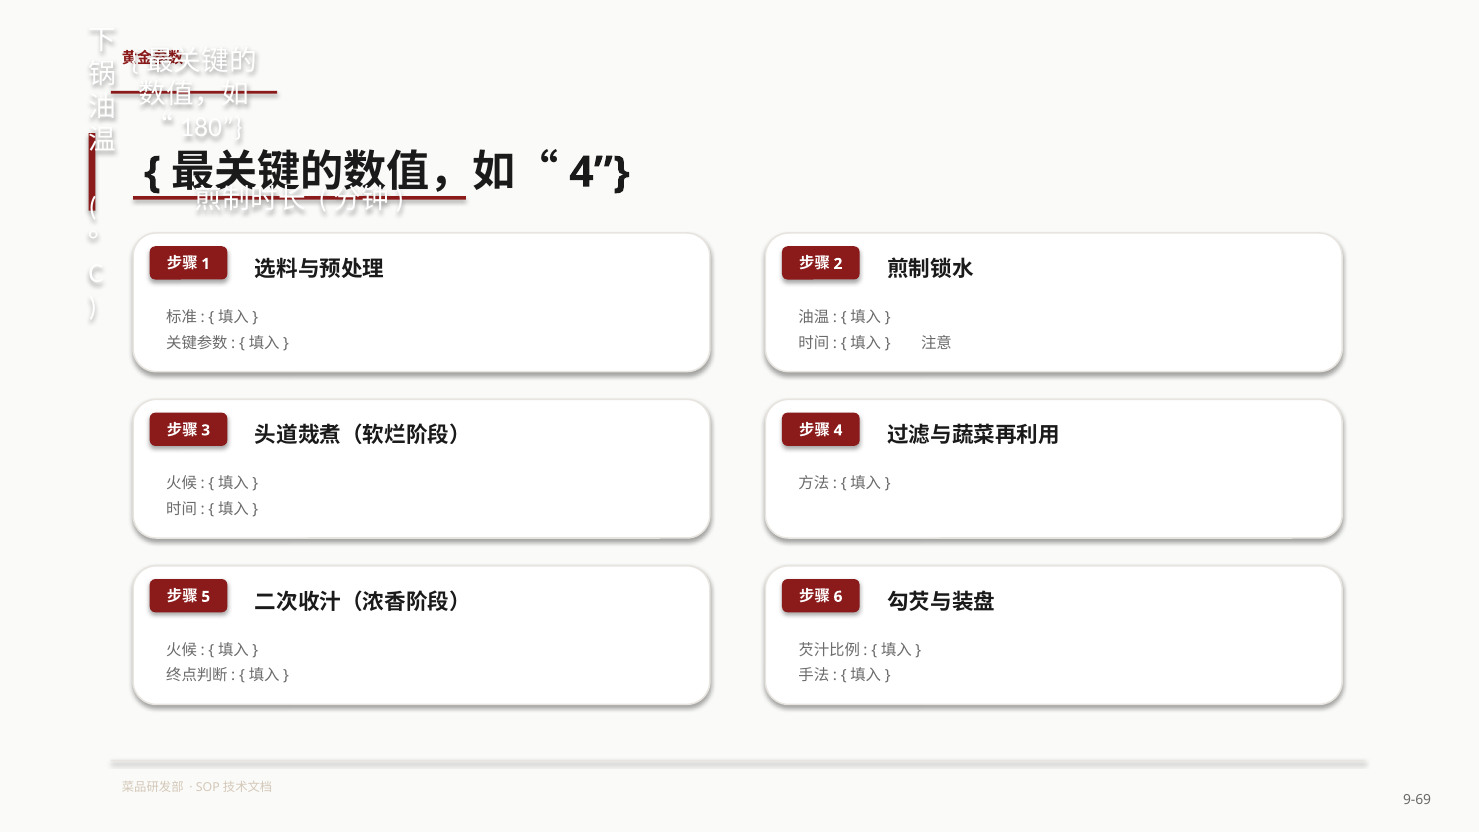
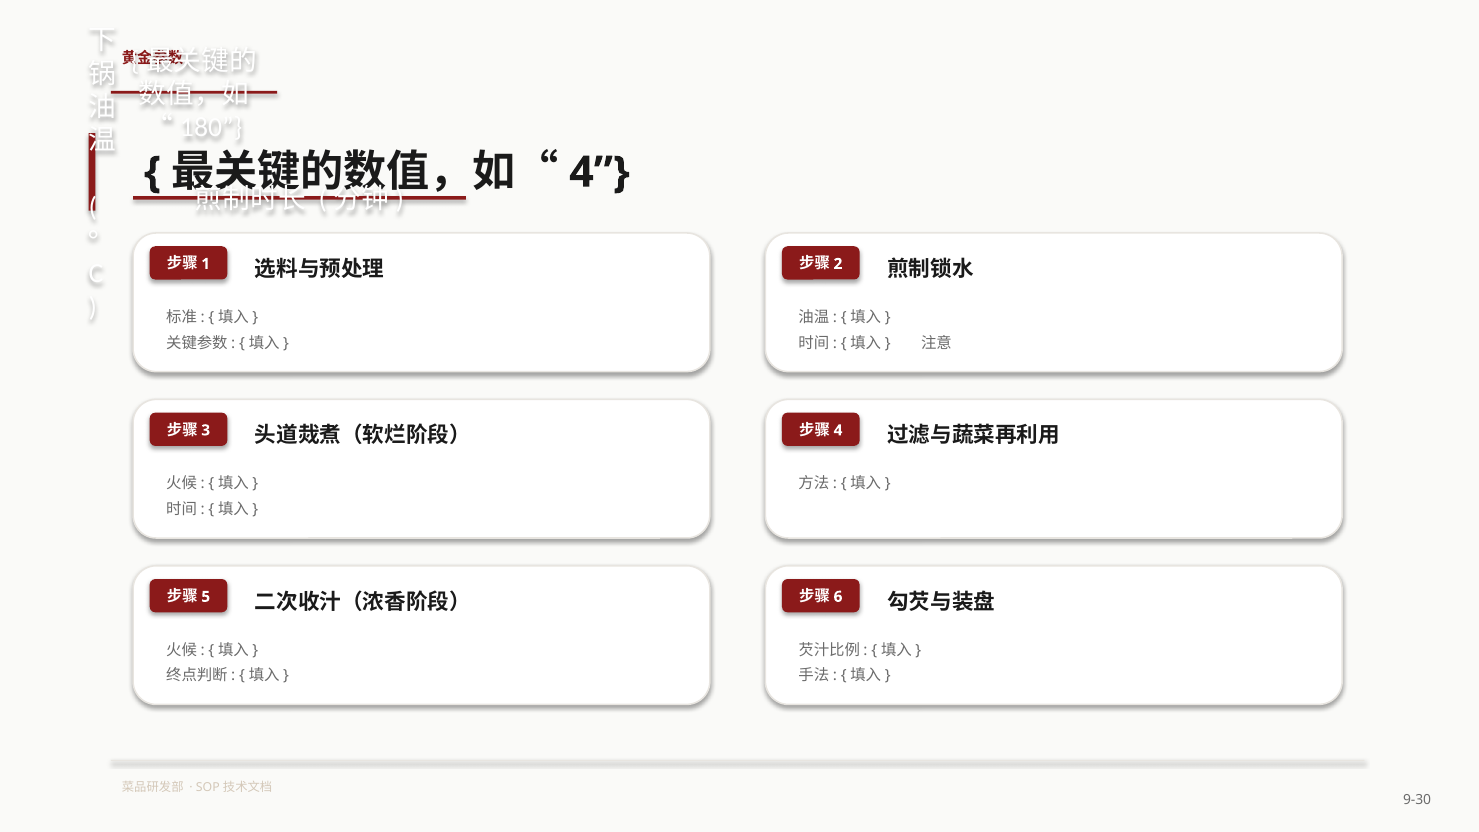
9-69: 9-69 -> 9-30
